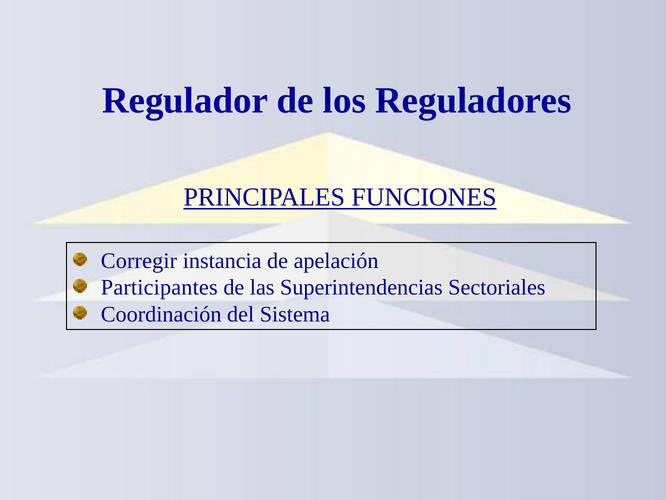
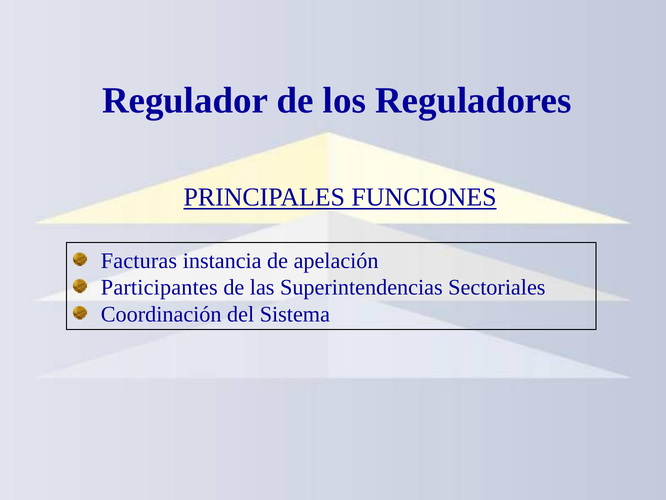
Corregir: Corregir -> Facturas
